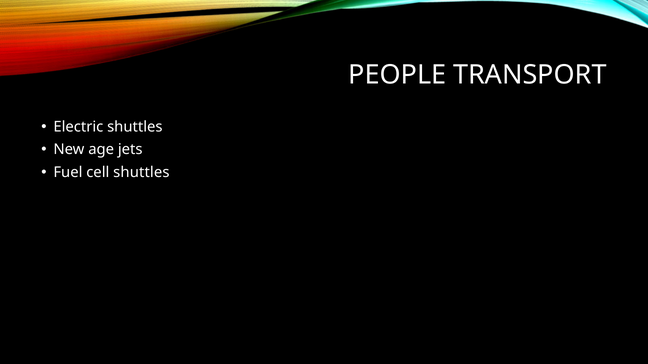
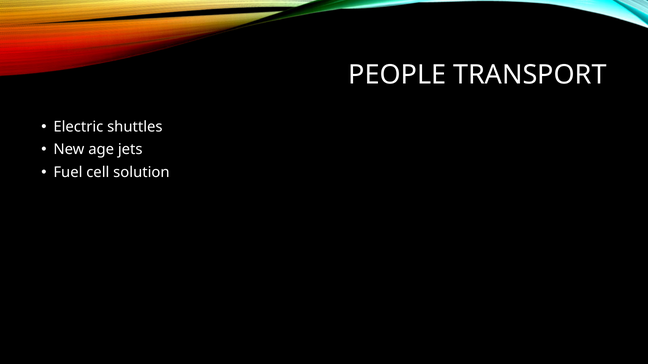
cell shuttles: shuttles -> solution
